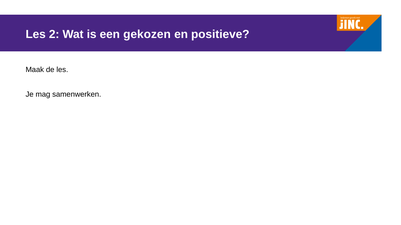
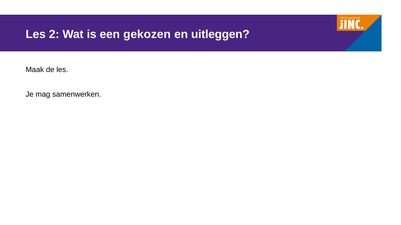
positieve: positieve -> uitleggen
